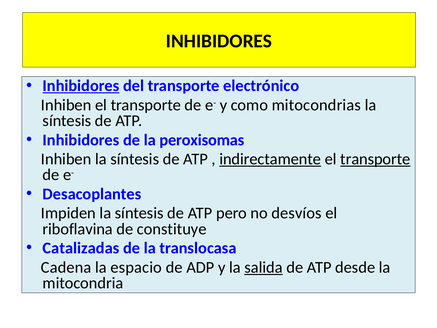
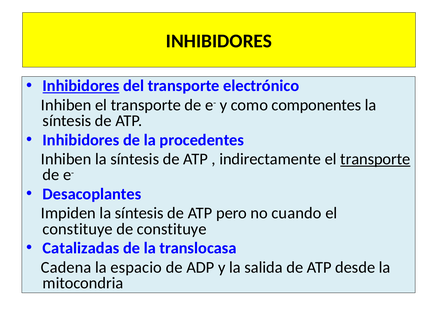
mitocondrias: mitocondrias -> componentes
peroxisomas: peroxisomas -> procedentes
indirectamente underline: present -> none
desvíos: desvíos -> cuando
riboflavina at (78, 229): riboflavina -> constituye
salida underline: present -> none
